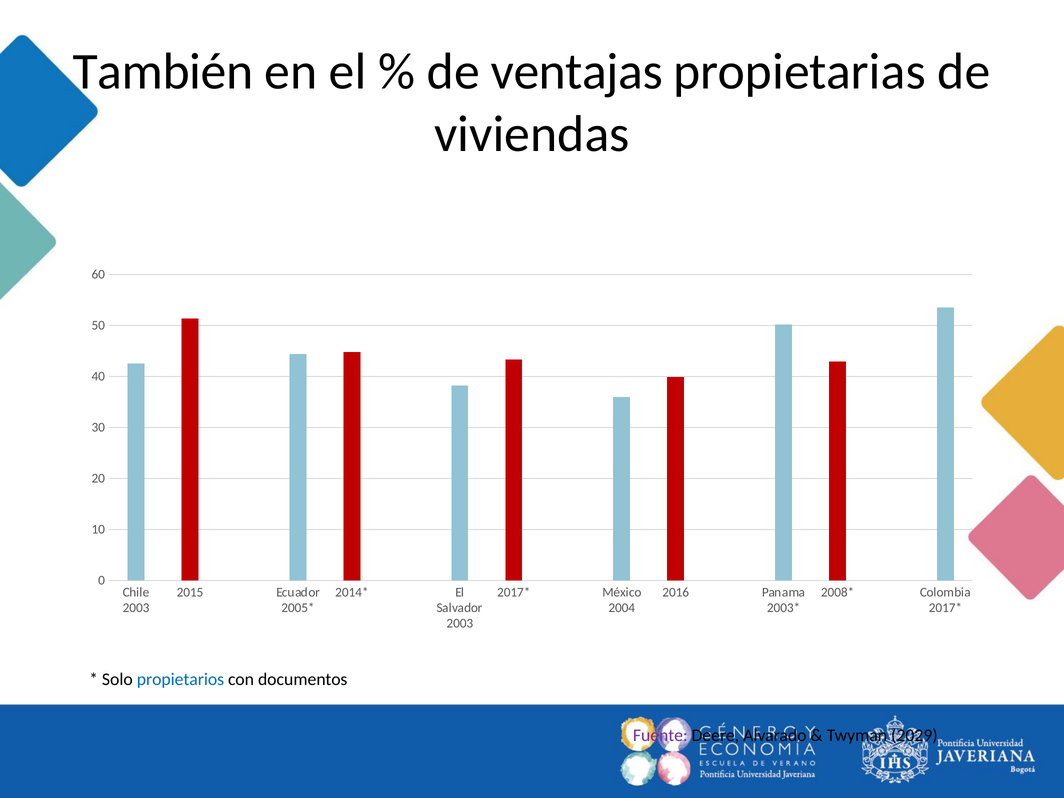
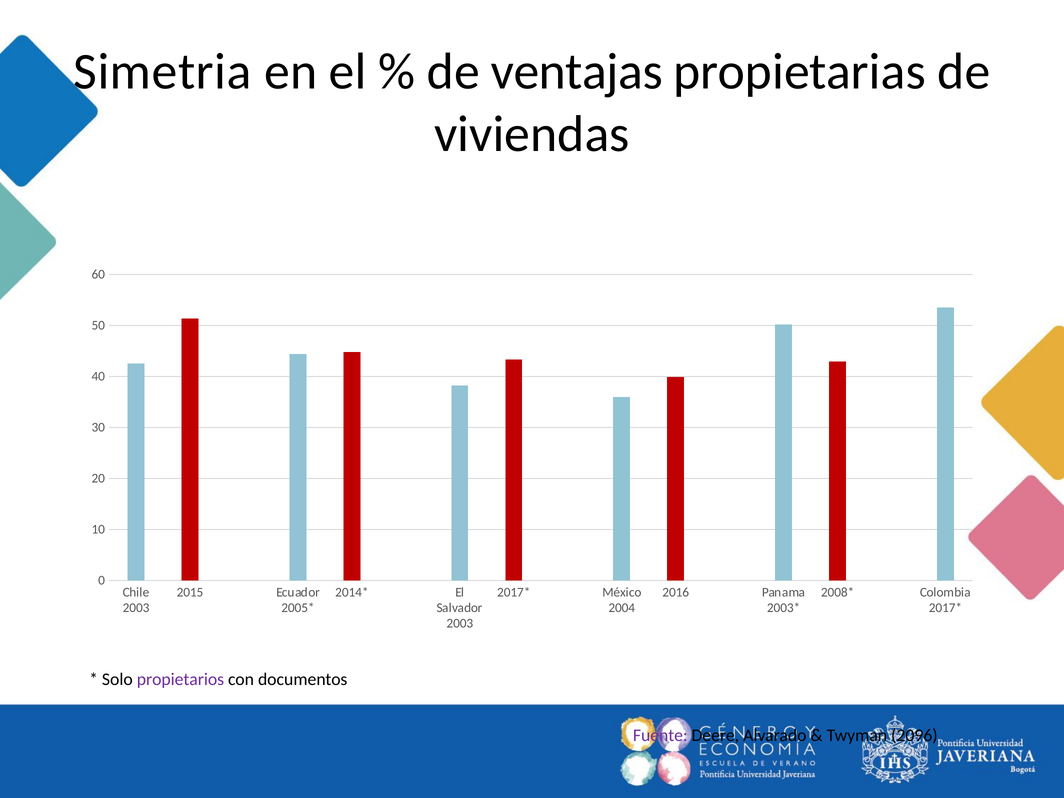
También: También -> Simetria
propietarios colour: blue -> purple
2029: 2029 -> 2096
